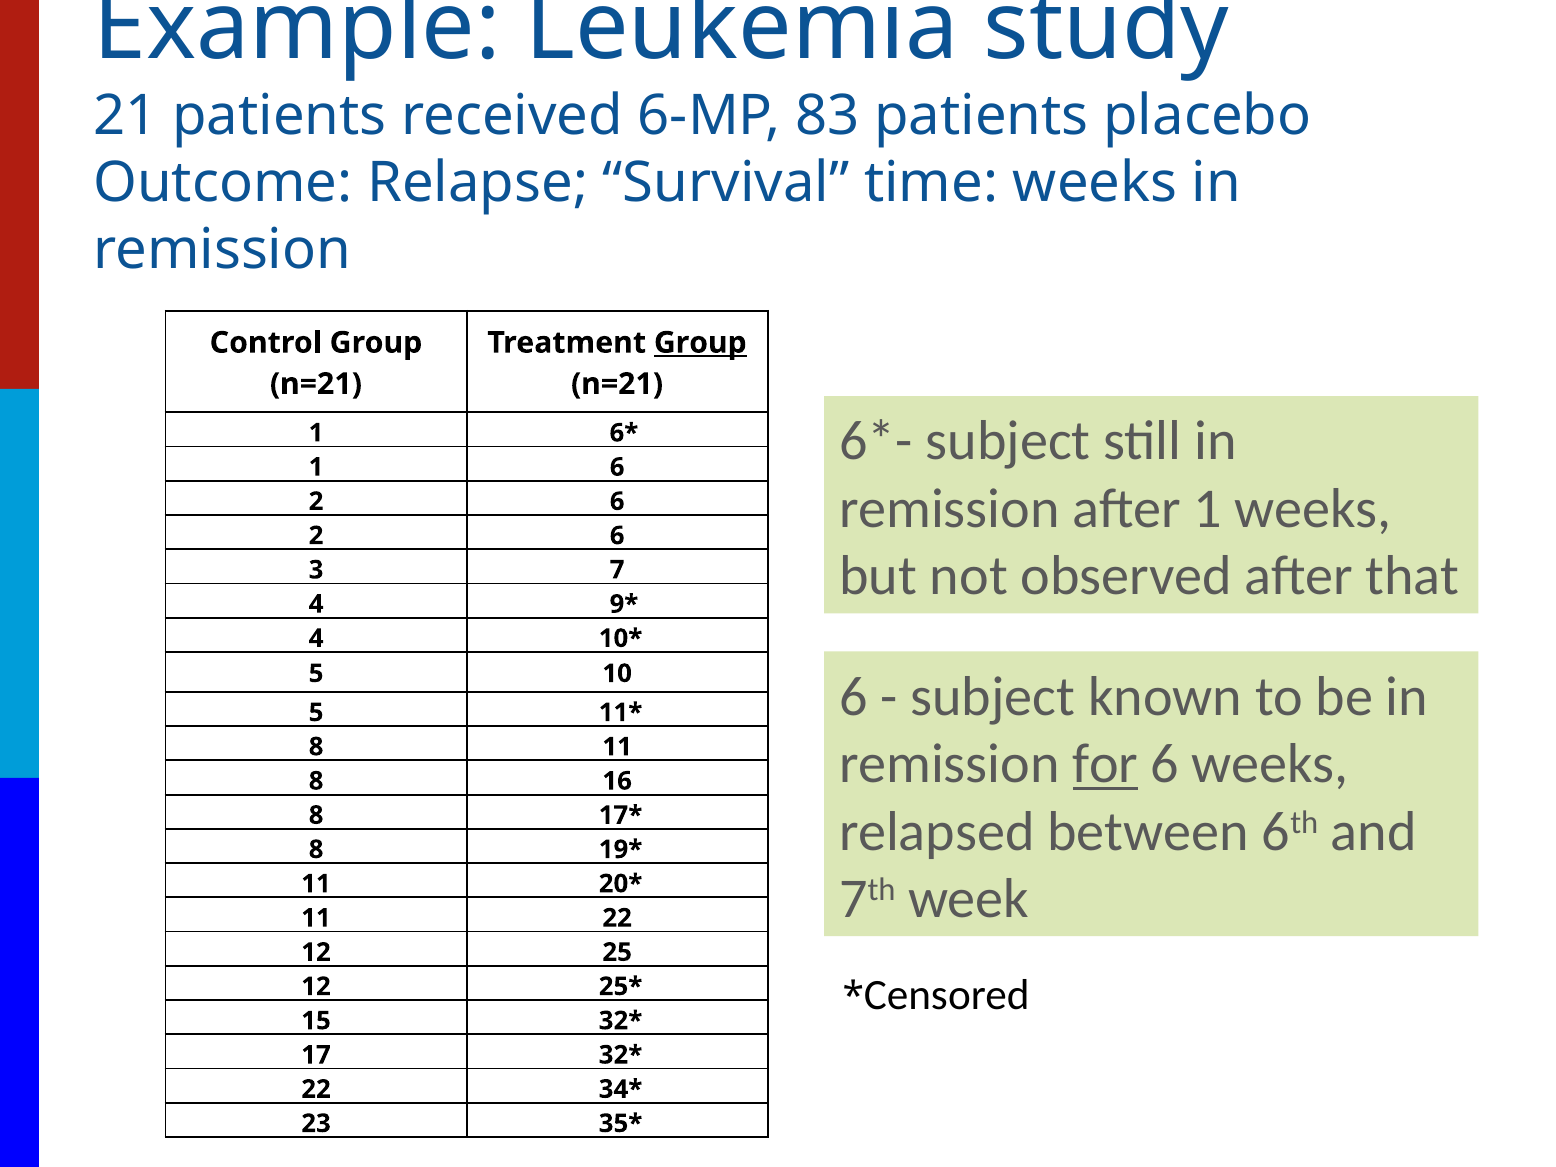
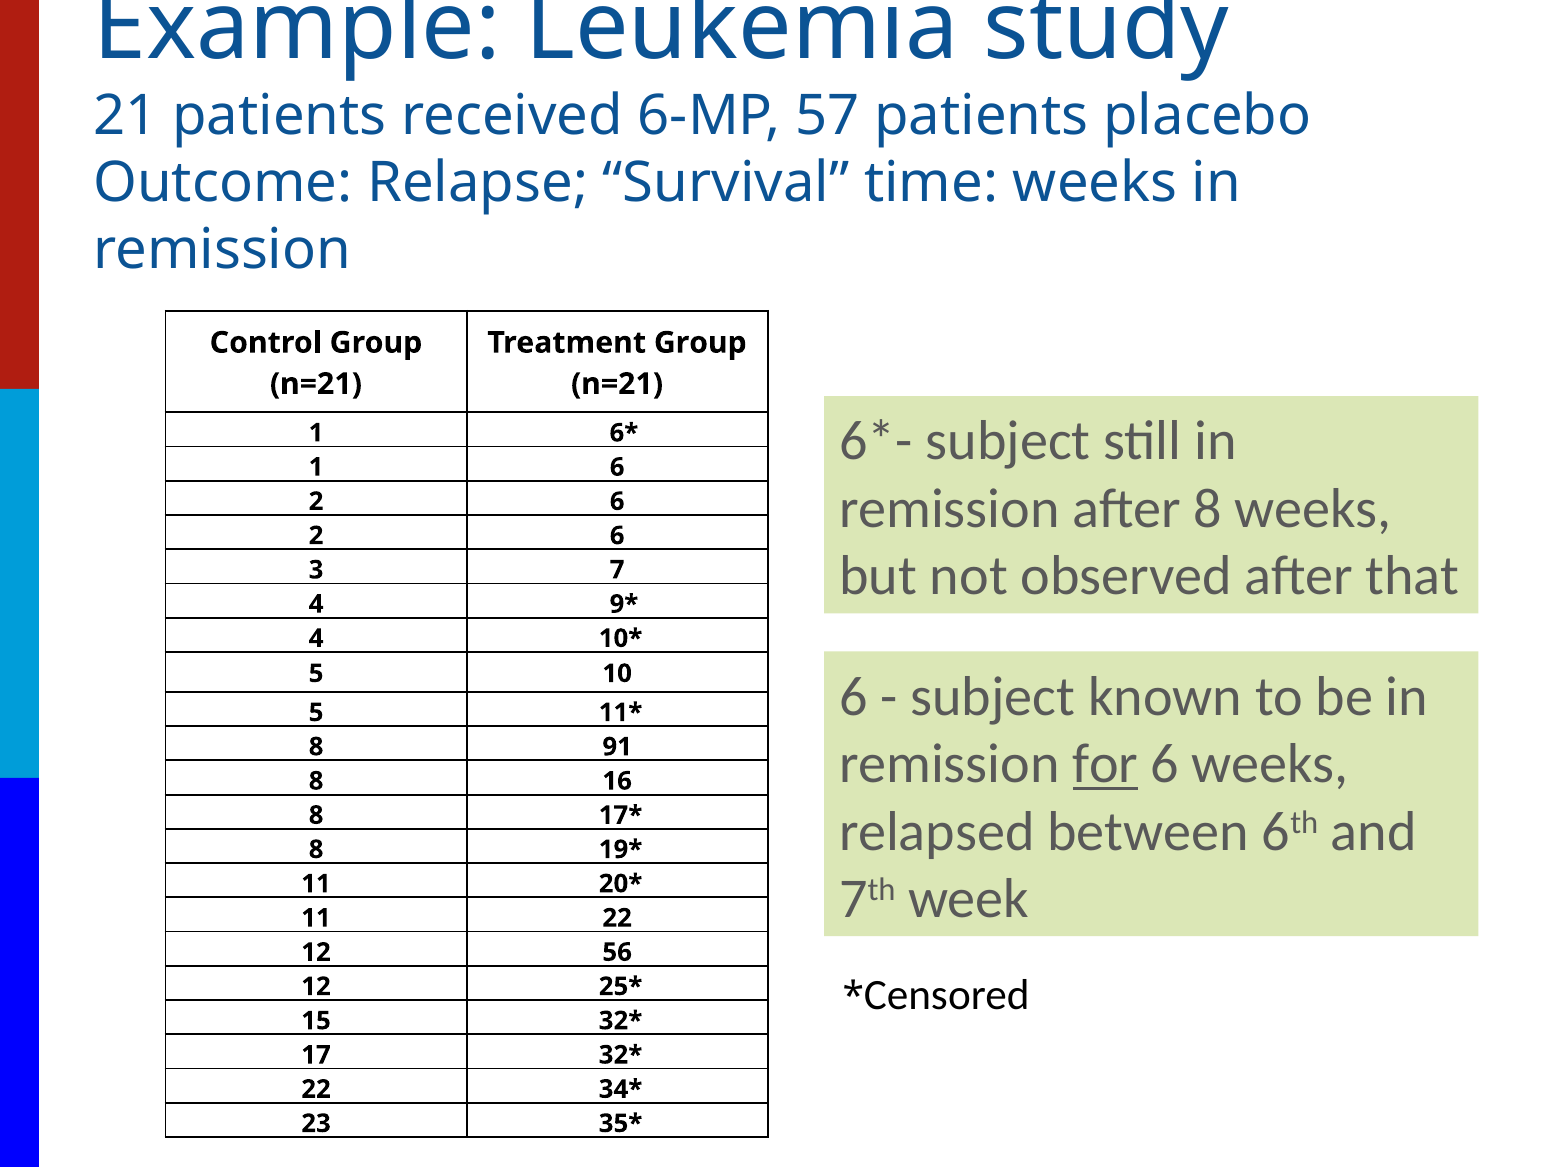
83: 83 -> 57
Group at (700, 343) underline: present -> none
after 1: 1 -> 8
8 11: 11 -> 91
25: 25 -> 56
